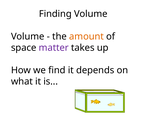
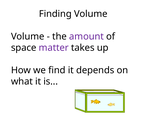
amount colour: orange -> purple
